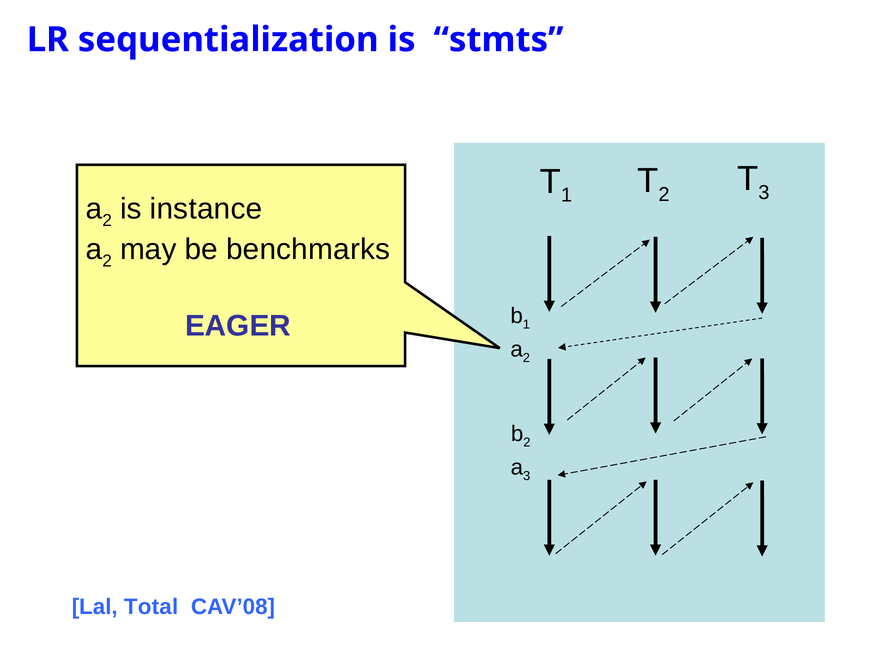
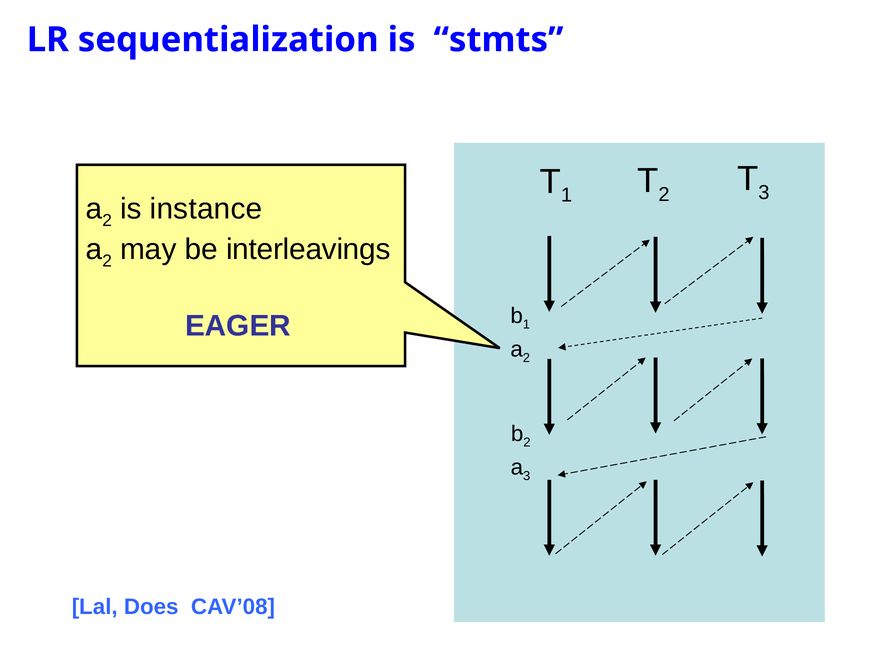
benchmarks: benchmarks -> interleavings
Total: Total -> Does
